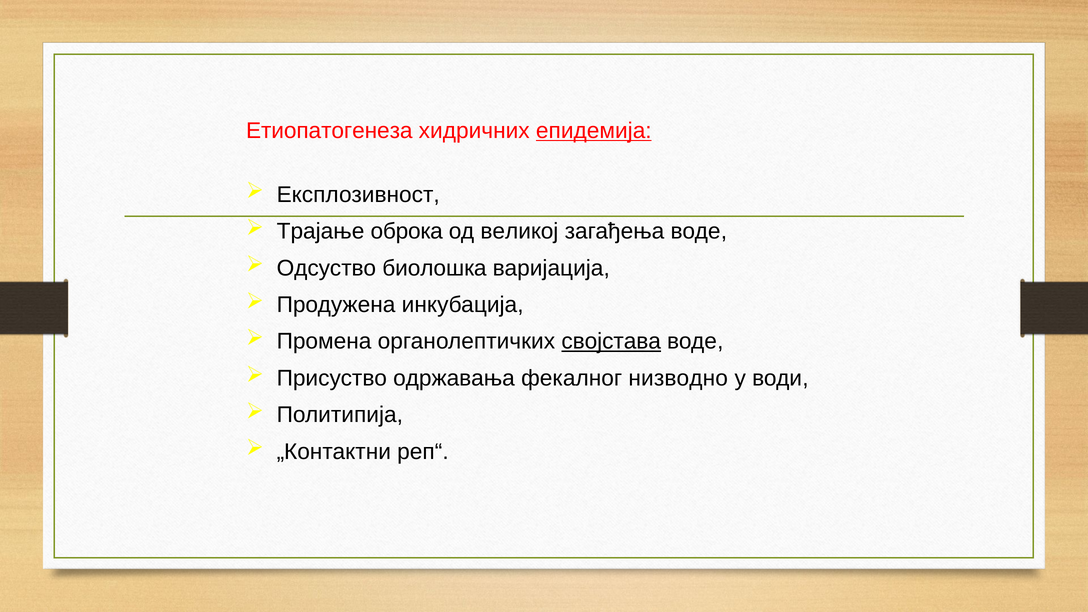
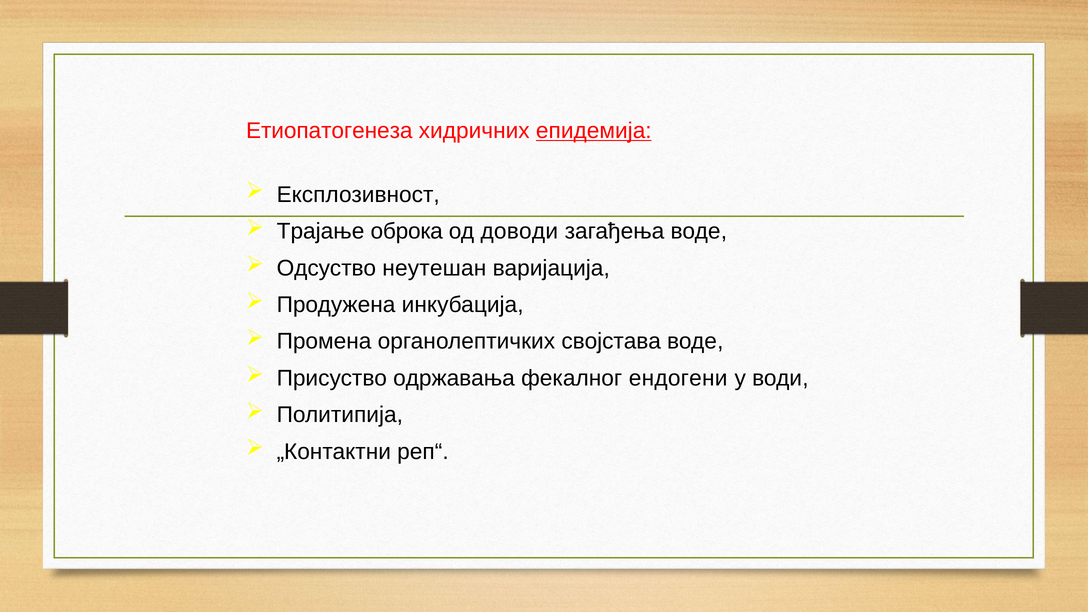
великој: великој -> доводи
биолошка: биолошка -> неутешан
својстава underline: present -> none
низводно: низводно -> ендогени
